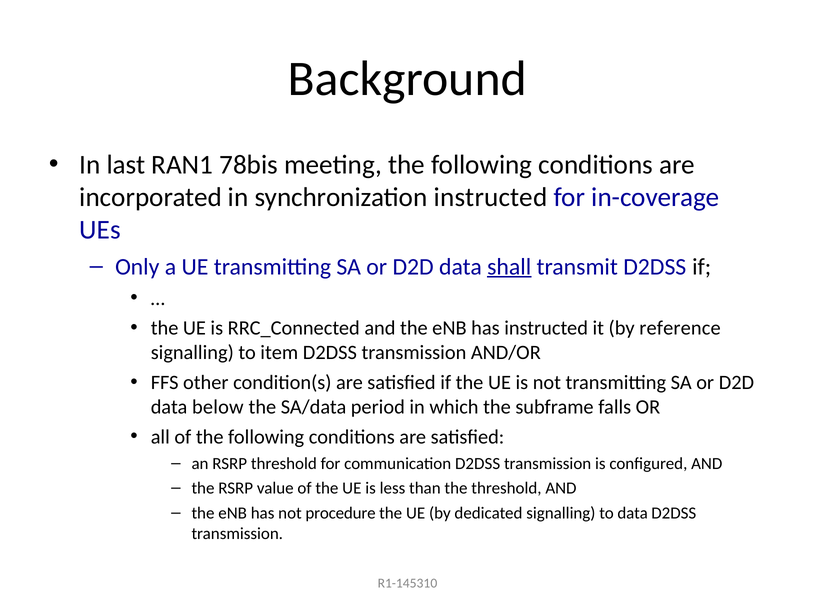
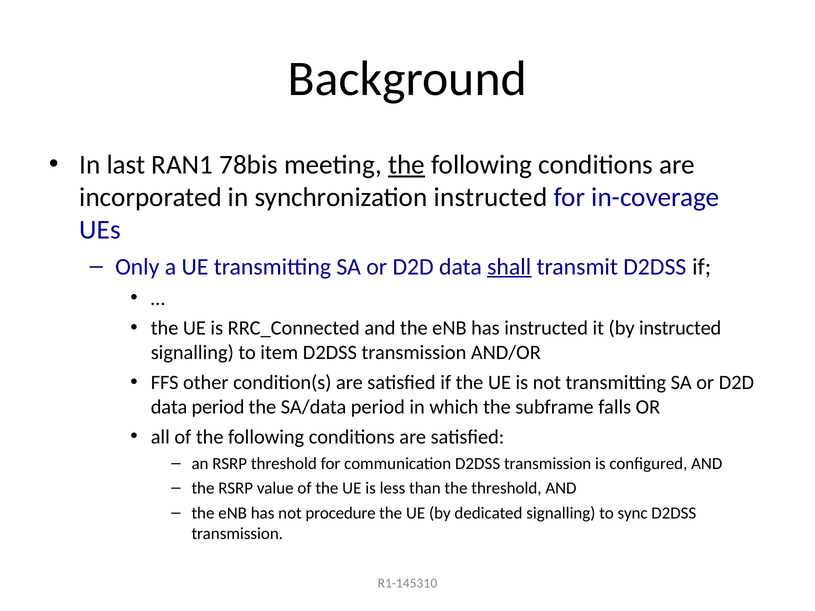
the at (406, 165) underline: none -> present
by reference: reference -> instructed
data below: below -> period
to data: data -> sync
